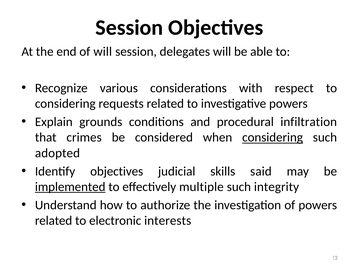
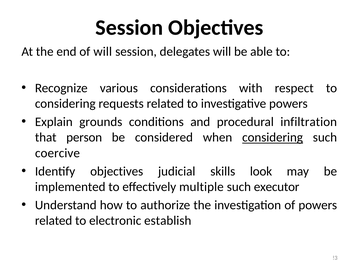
crimes: crimes -> person
adopted: adopted -> coercive
said: said -> look
implemented underline: present -> none
integrity: integrity -> executor
interests: interests -> establish
